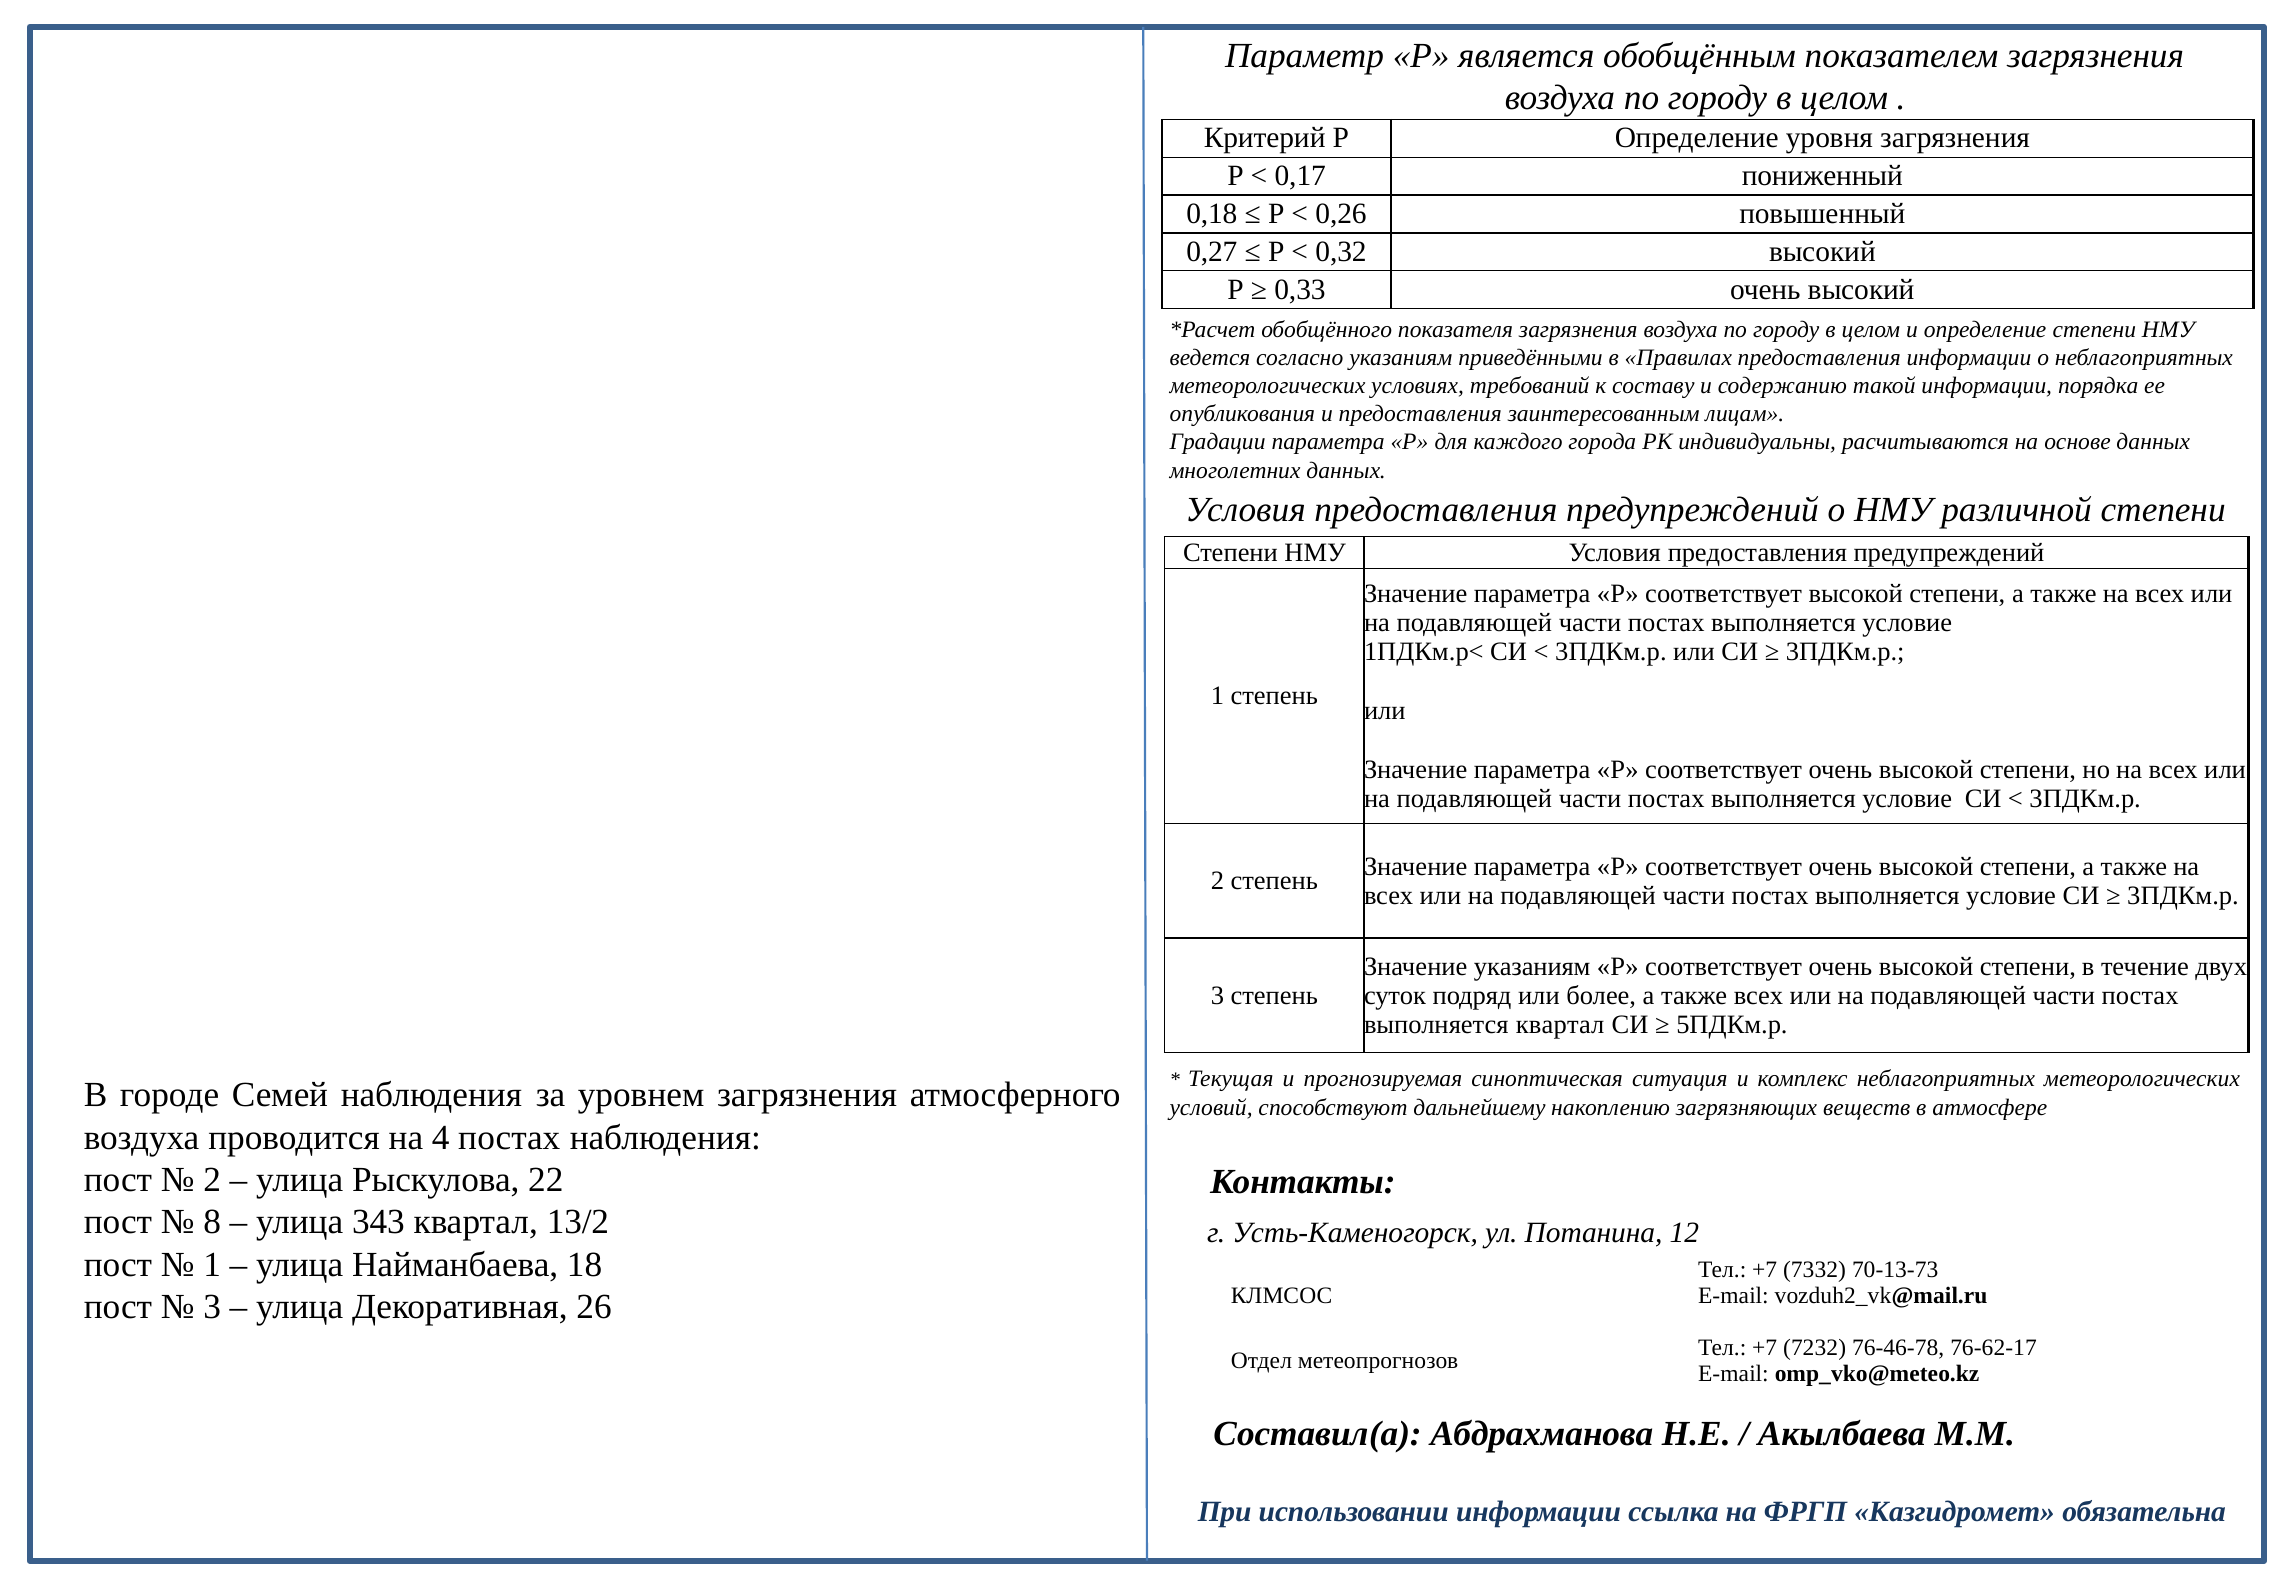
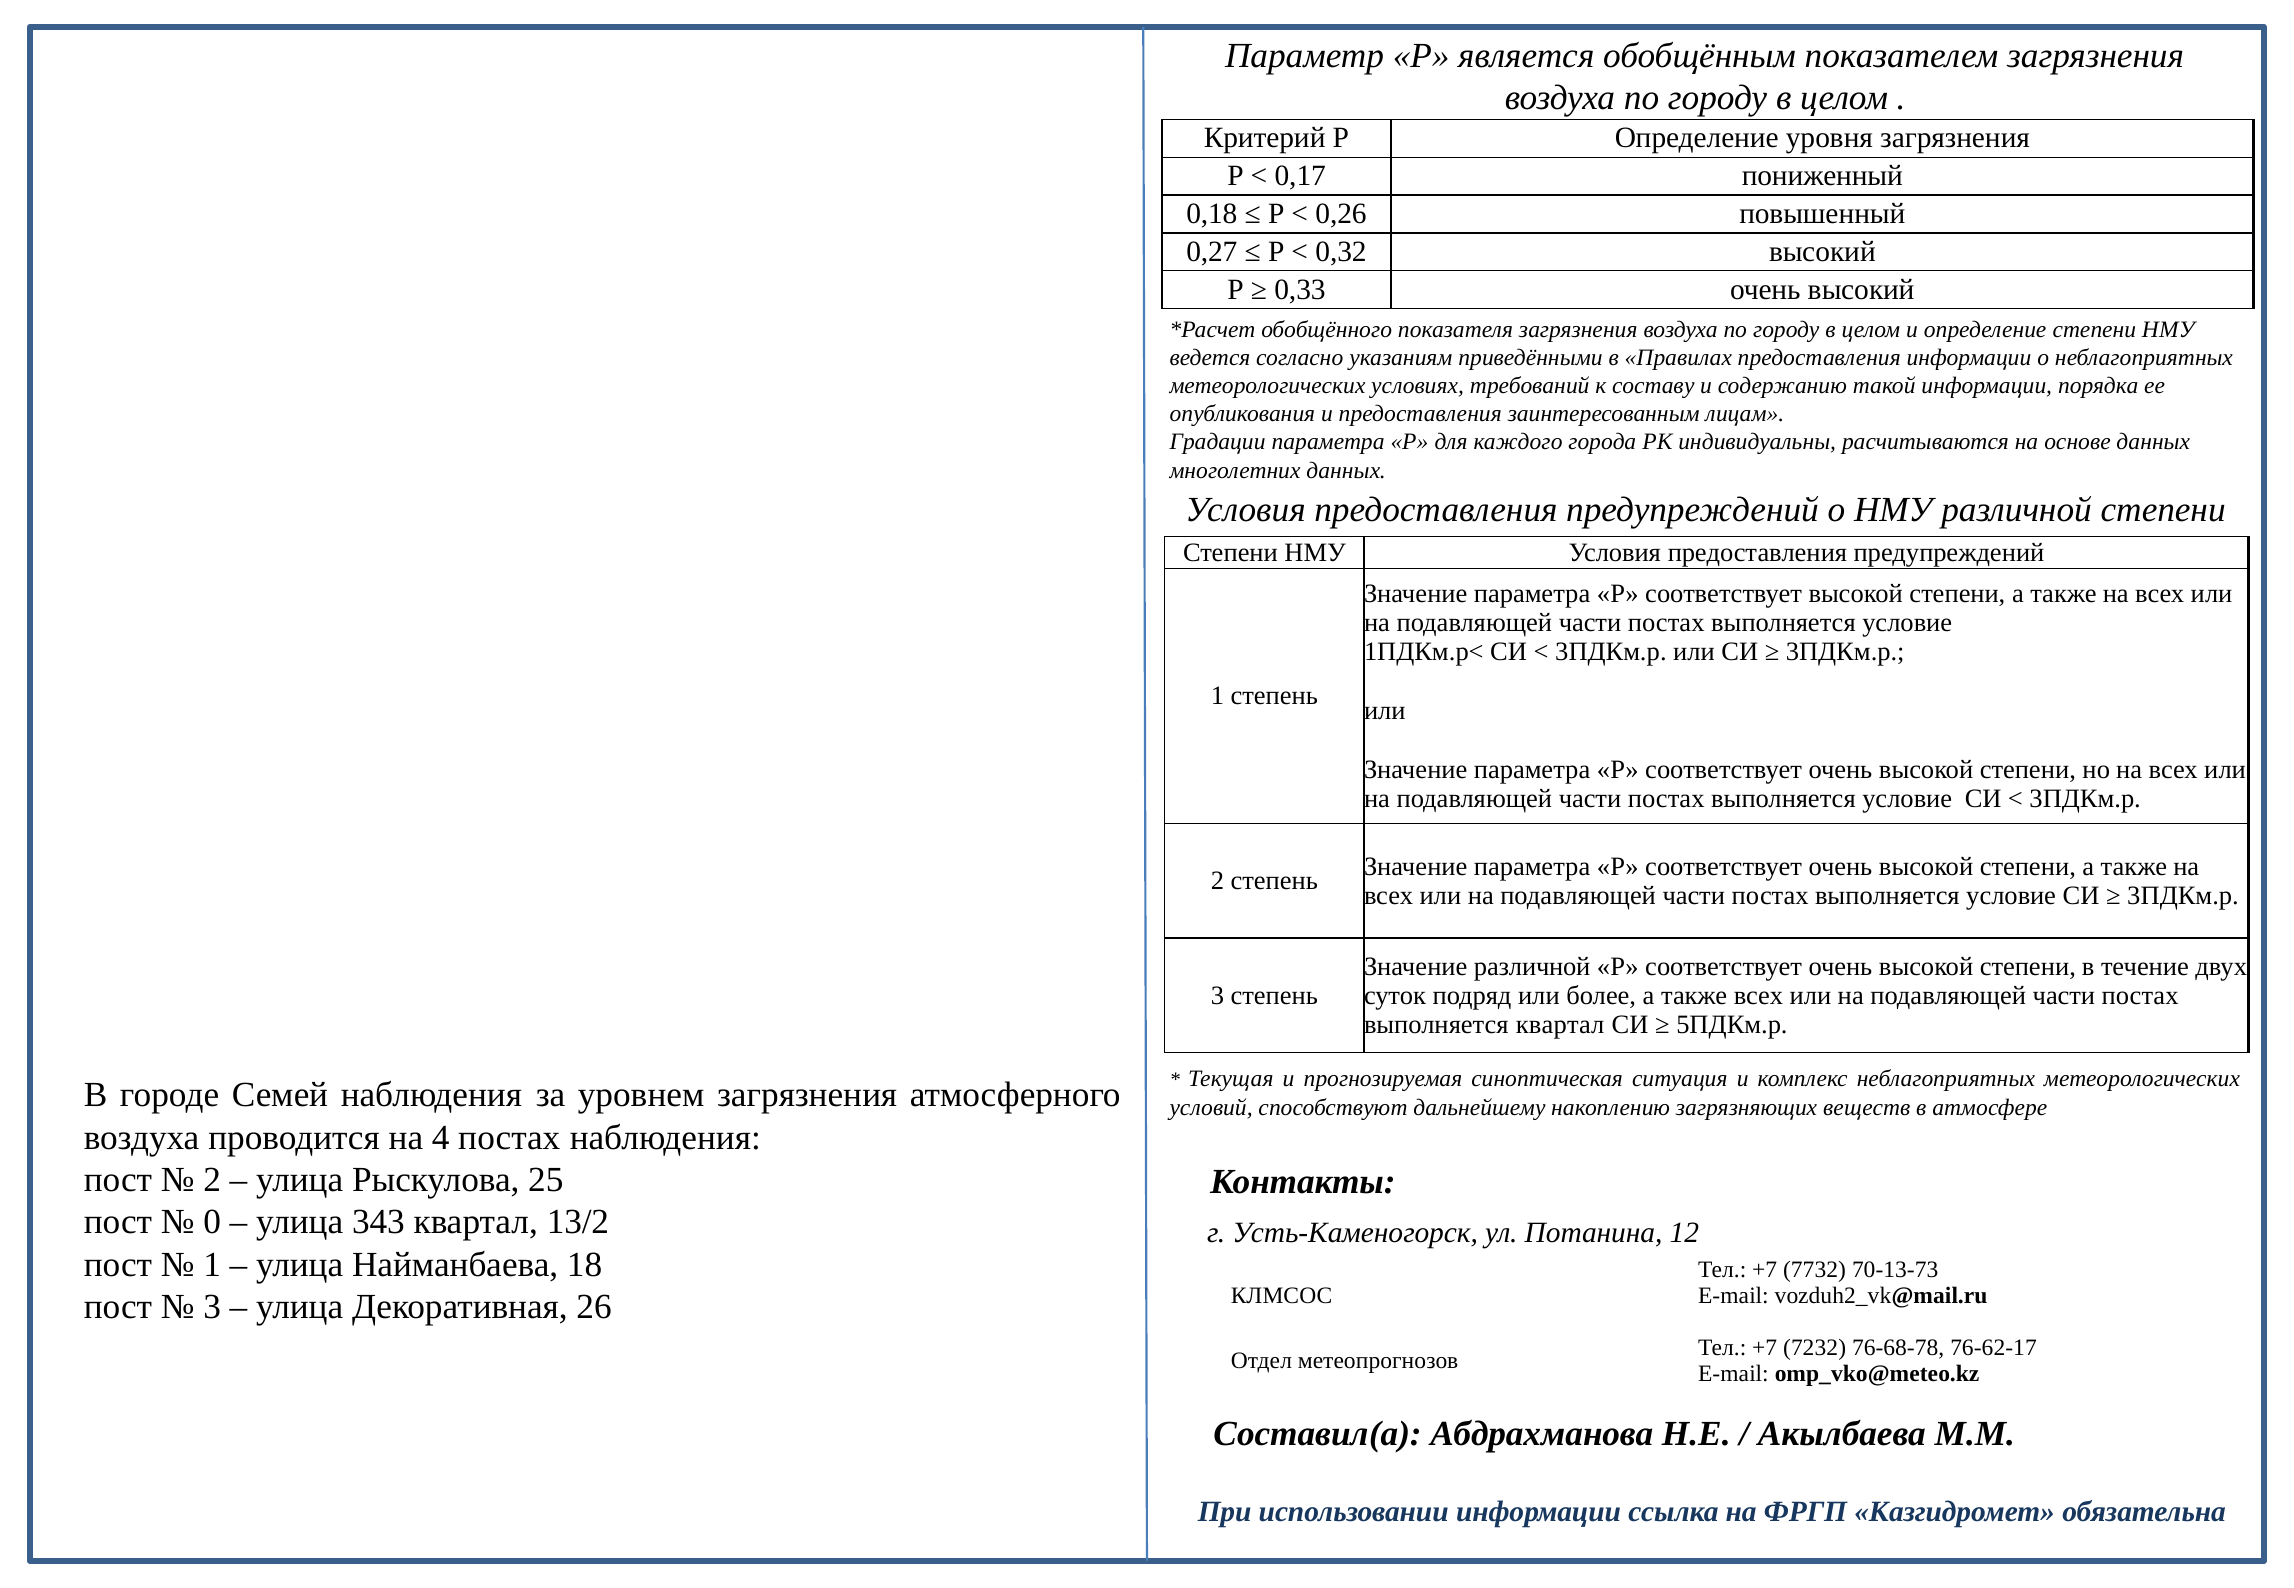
Значение указаниям: указаниям -> различной
22: 22 -> 25
8: 8 -> 0
7332: 7332 -> 7732
76-46-78: 76-46-78 -> 76-68-78
